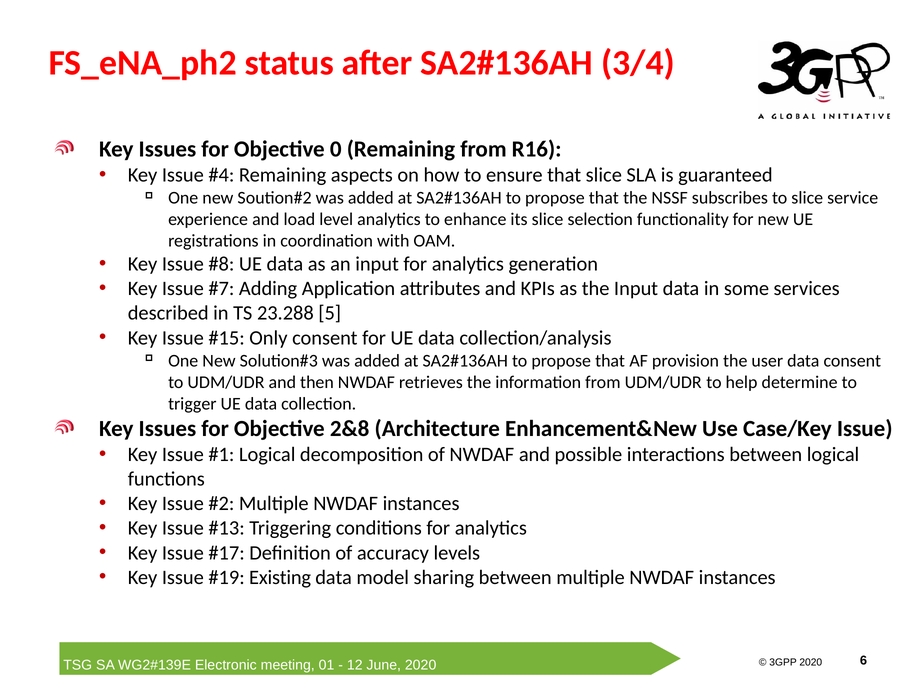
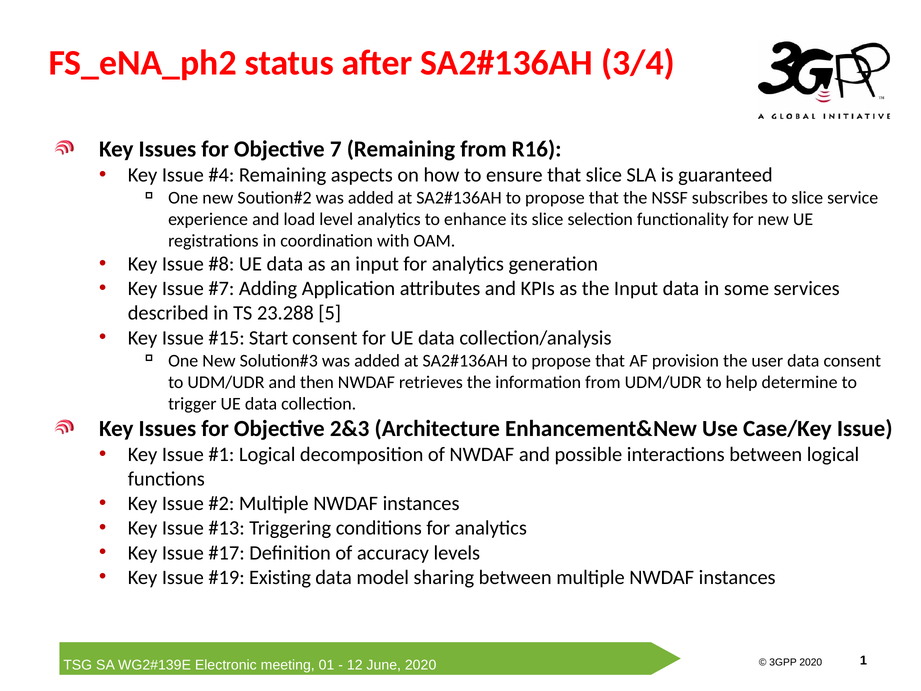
0: 0 -> 7
Only: Only -> Start
2&8: 2&8 -> 2&3
6: 6 -> 1
